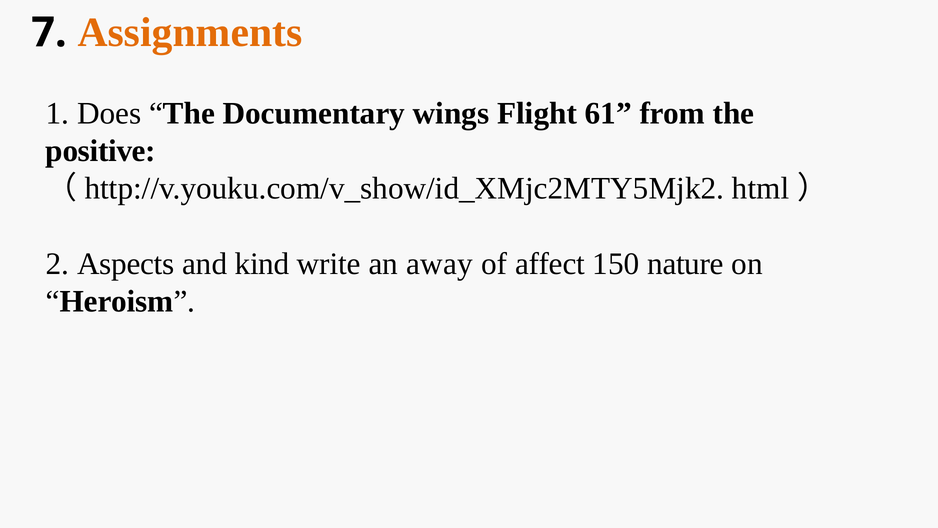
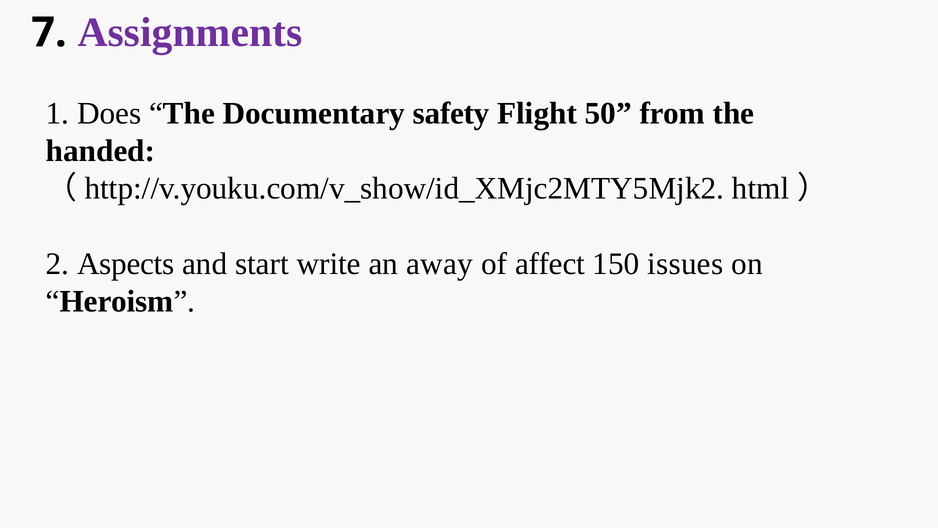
Assignments colour: orange -> purple
wings: wings -> safety
61: 61 -> 50
positive: positive -> handed
kind: kind -> start
nature: nature -> issues
